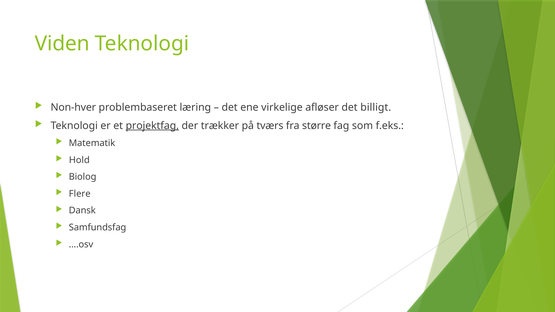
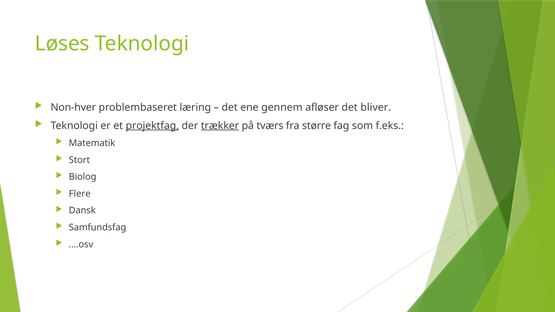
Viden: Viden -> Løses
virkelige: virkelige -> gennem
billigt: billigt -> bliver
trækker underline: none -> present
Hold: Hold -> Stort
